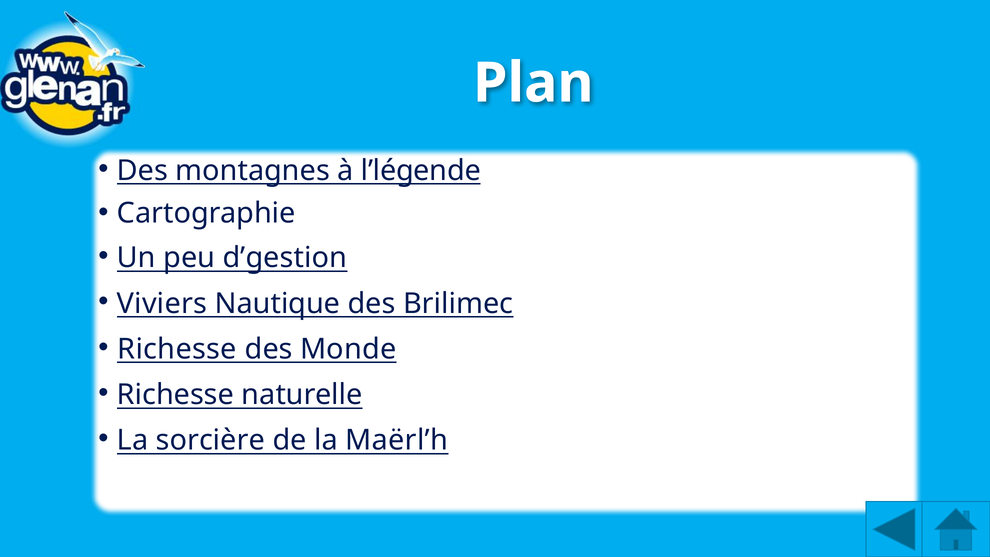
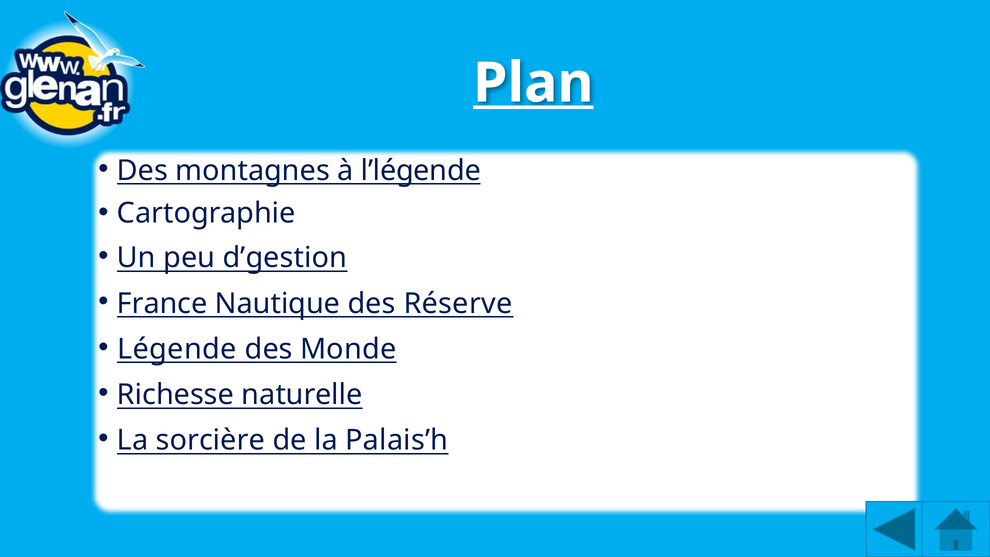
Plan underline: none -> present
Viviers: Viviers -> France
Brilimec: Brilimec -> Réserve
Richesse at (177, 349): Richesse -> Légende
Maërl’h: Maërl’h -> Palais’h
